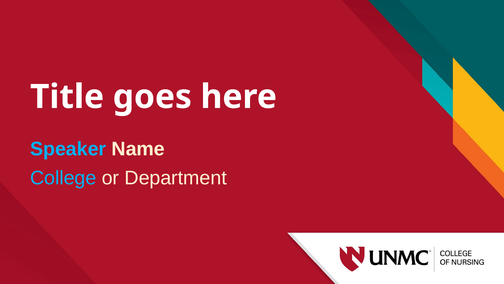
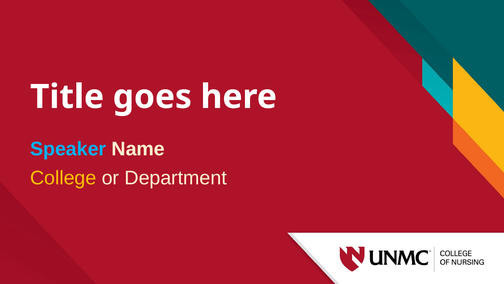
College colour: light blue -> yellow
